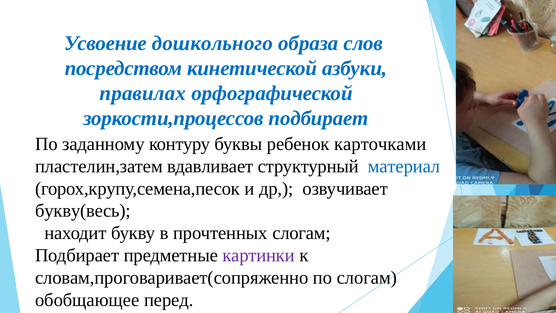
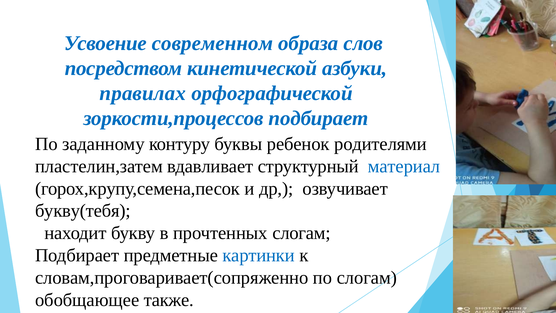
дошкольного: дошкольного -> современном
карточками: карточками -> родителями
букву(весь: букву(весь -> букву(тебя
картинки colour: purple -> blue
перед: перед -> также
